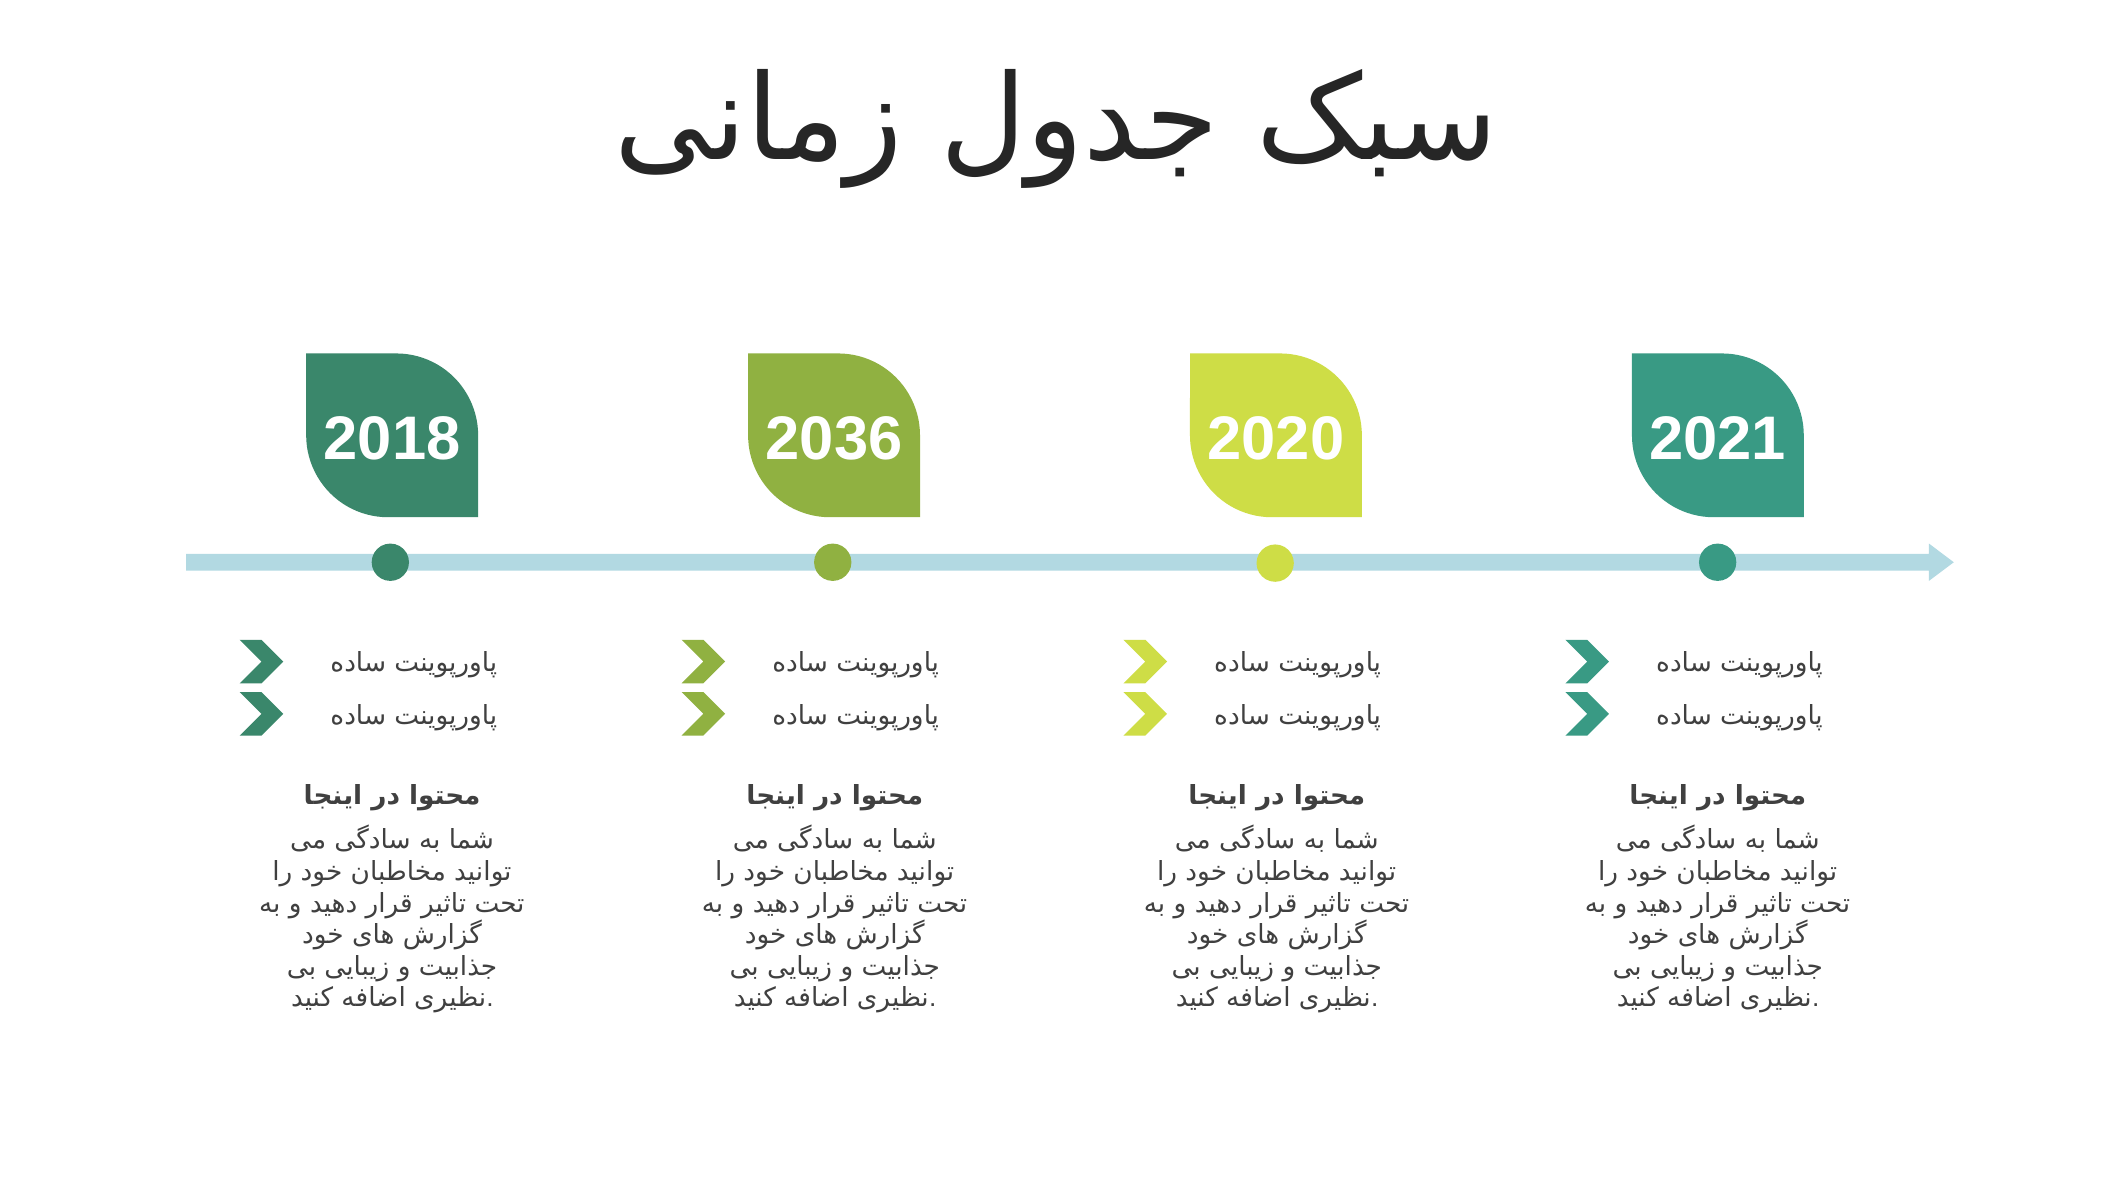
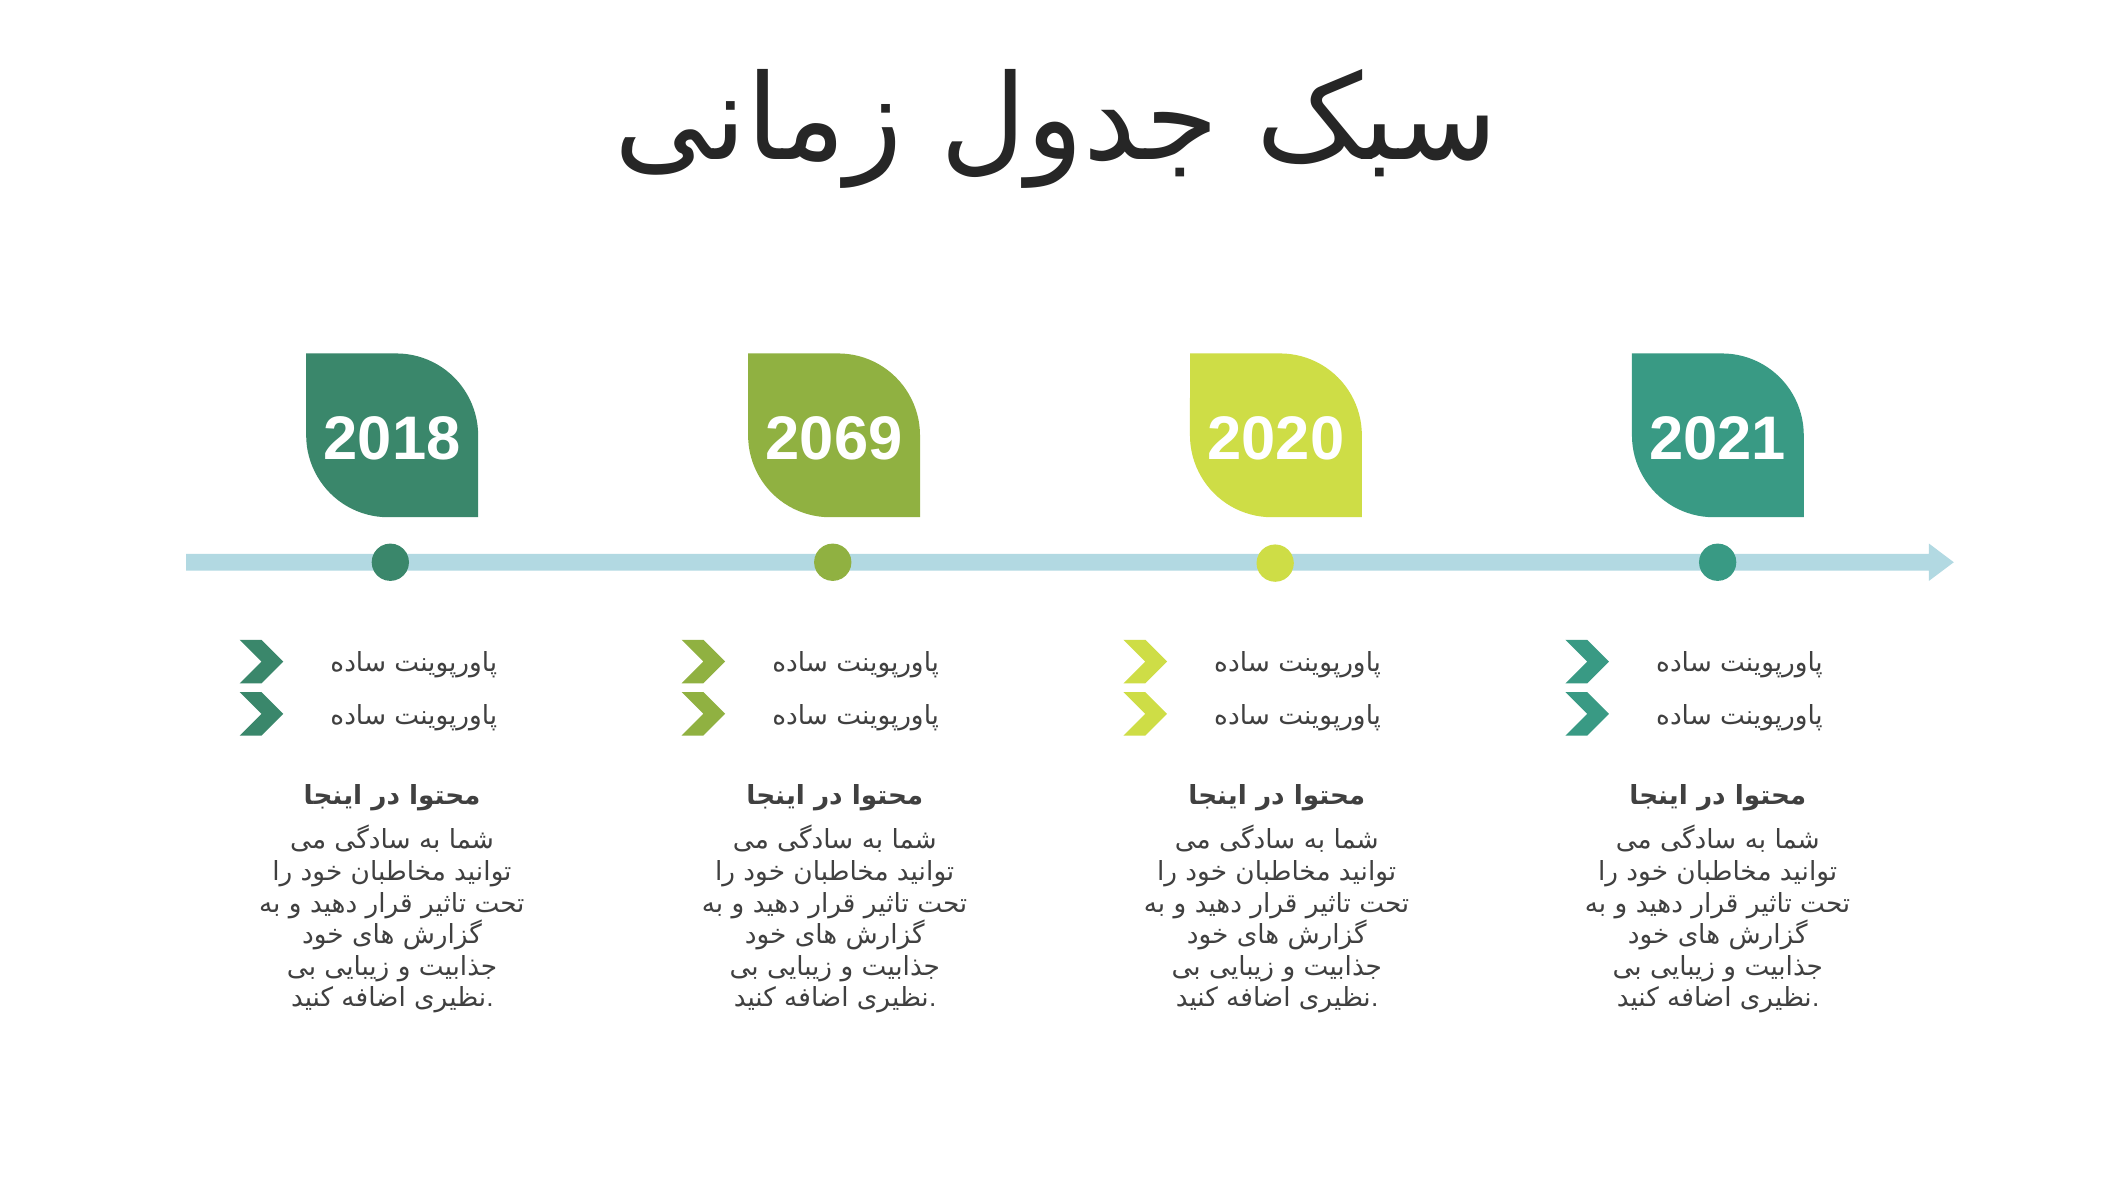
2036: 2036 -> 2069
